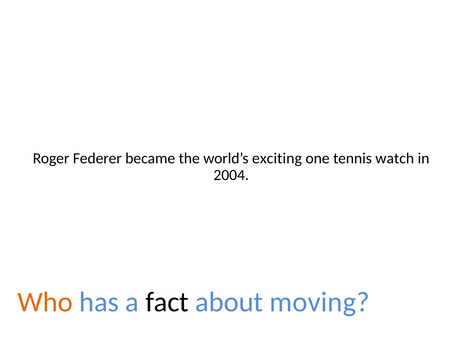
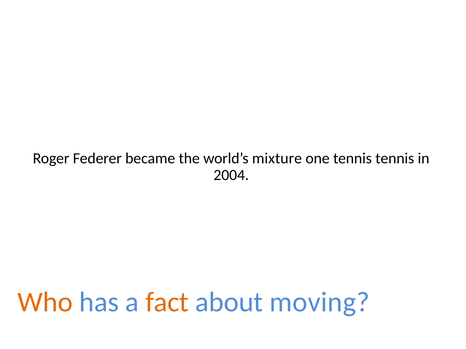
exciting: exciting -> mixture
tennis watch: watch -> tennis
fact colour: black -> orange
